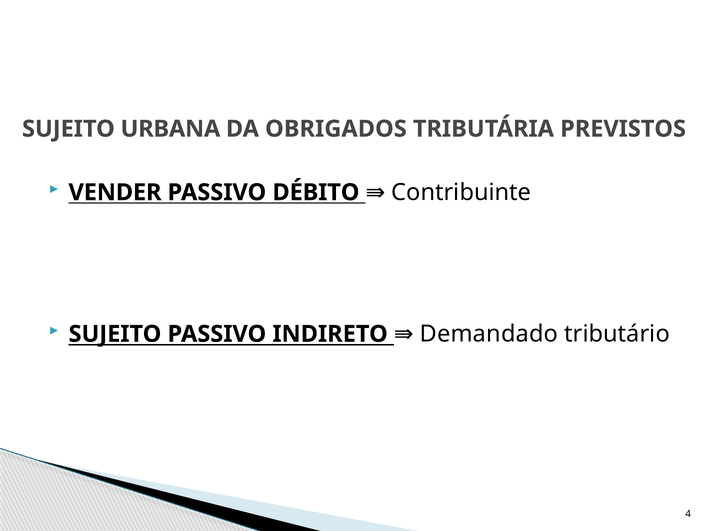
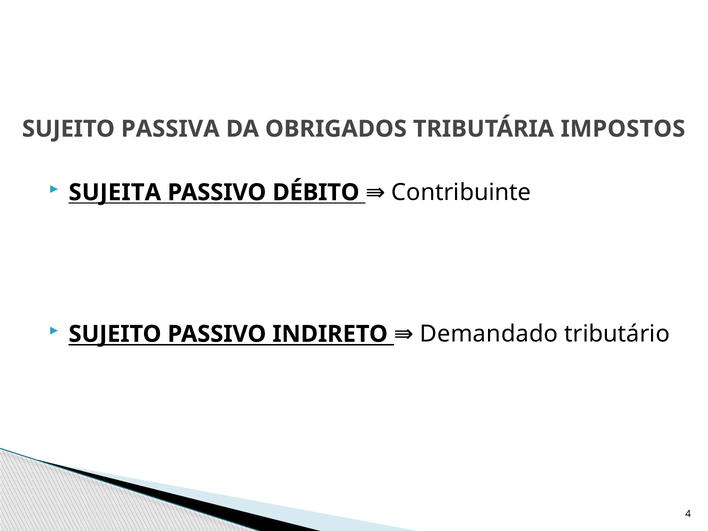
URBANA: URBANA -> PASSIVA
PREVISTOS: PREVISTOS -> IMPOSTOS
VENDER: VENDER -> SUJEITA
